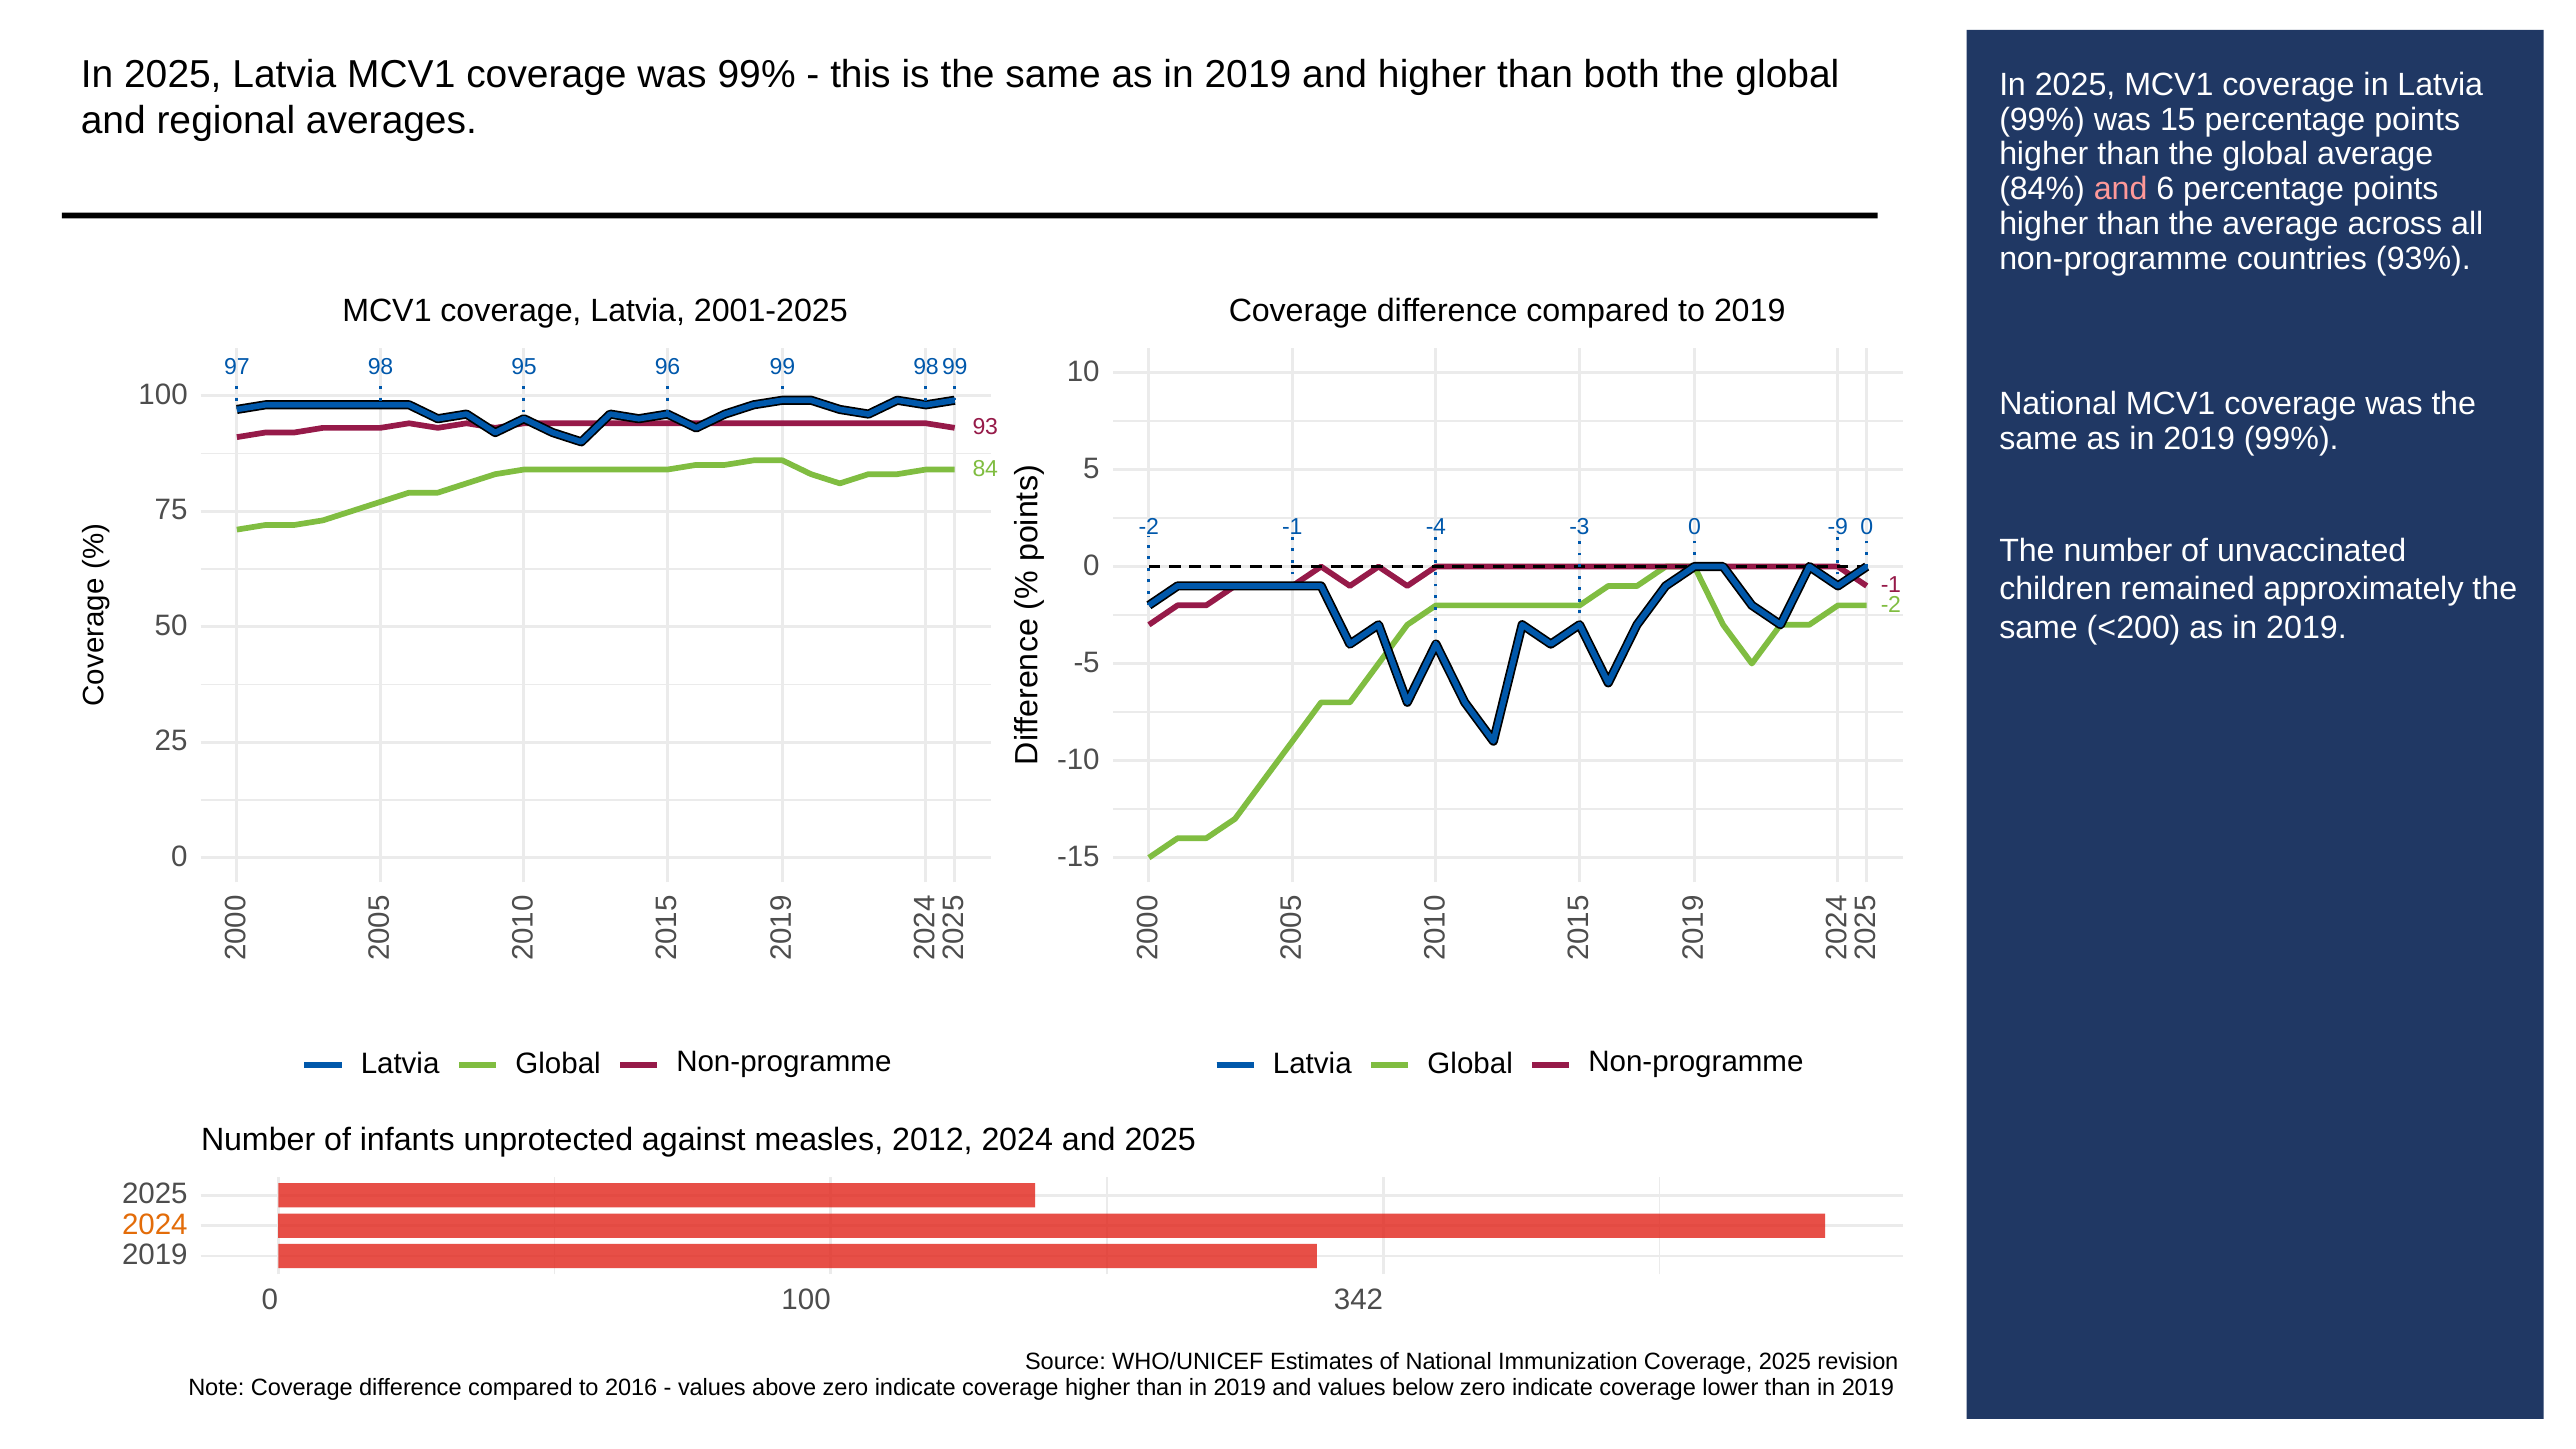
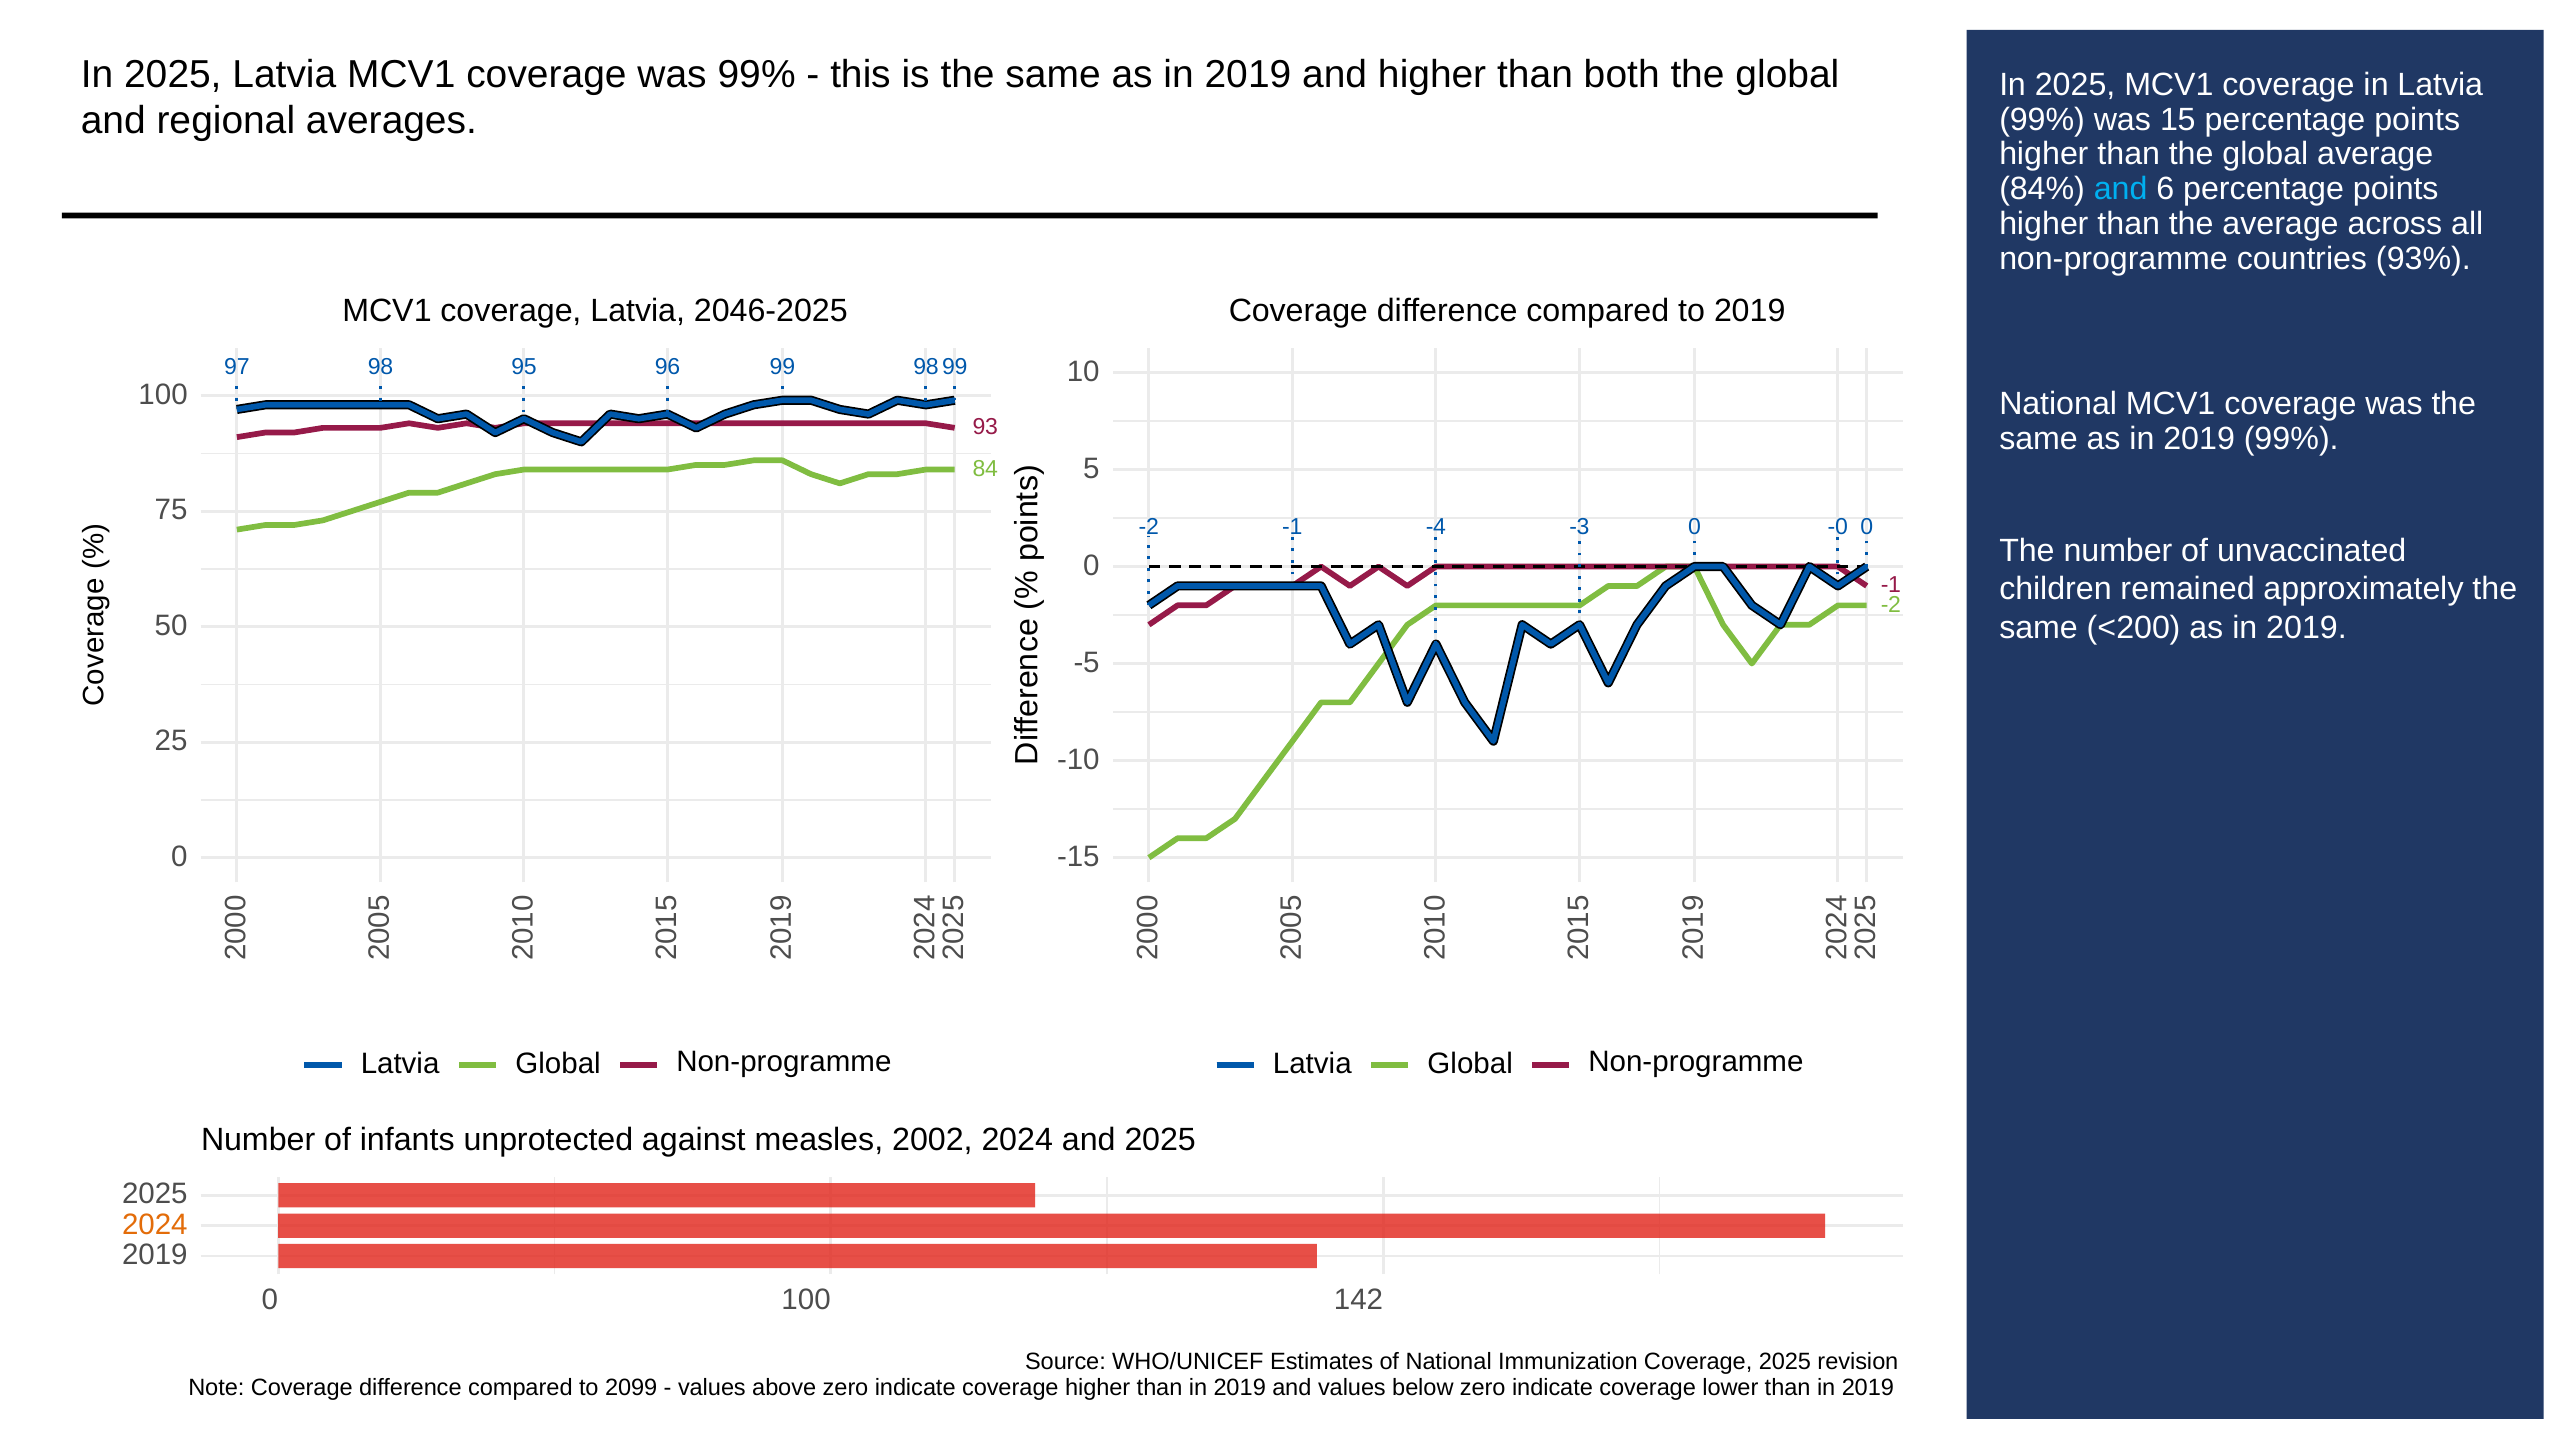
and at (2121, 189) colour: pink -> light blue
2001-2025: 2001-2025 -> 2046-2025
-9: -9 -> -0
2012: 2012 -> 2002
342: 342 -> 142
2016: 2016 -> 2099
